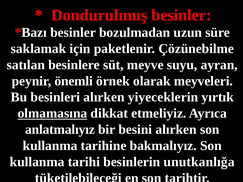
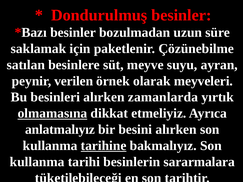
önemli: önemli -> verilen
yiyeceklerin: yiyeceklerin -> zamanlarda
tarihine underline: none -> present
unutkanlığa: unutkanlığa -> sararmalara
